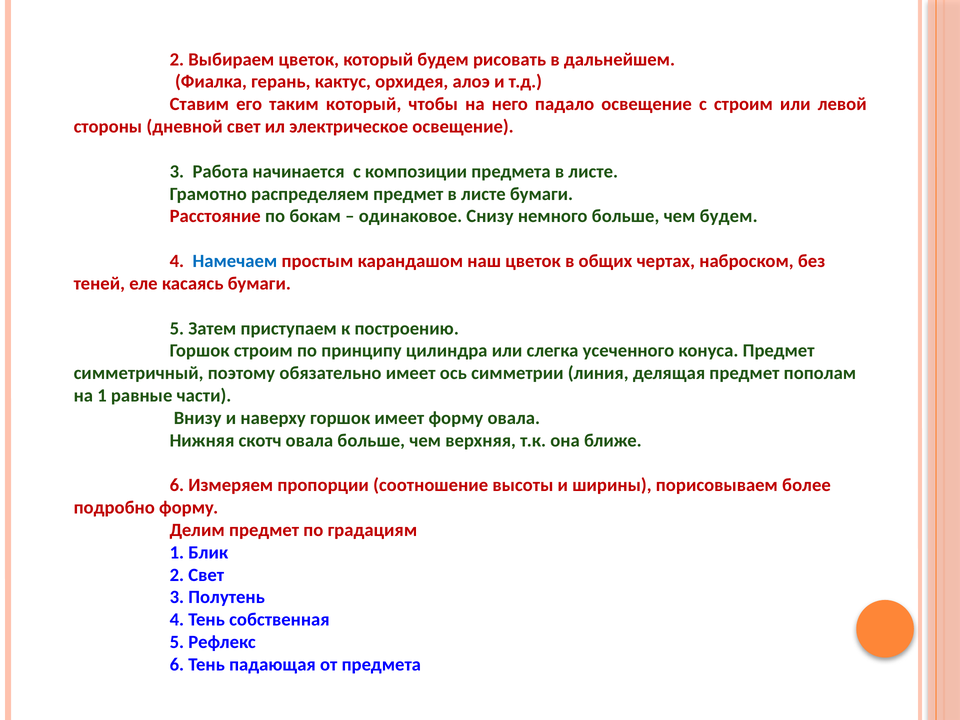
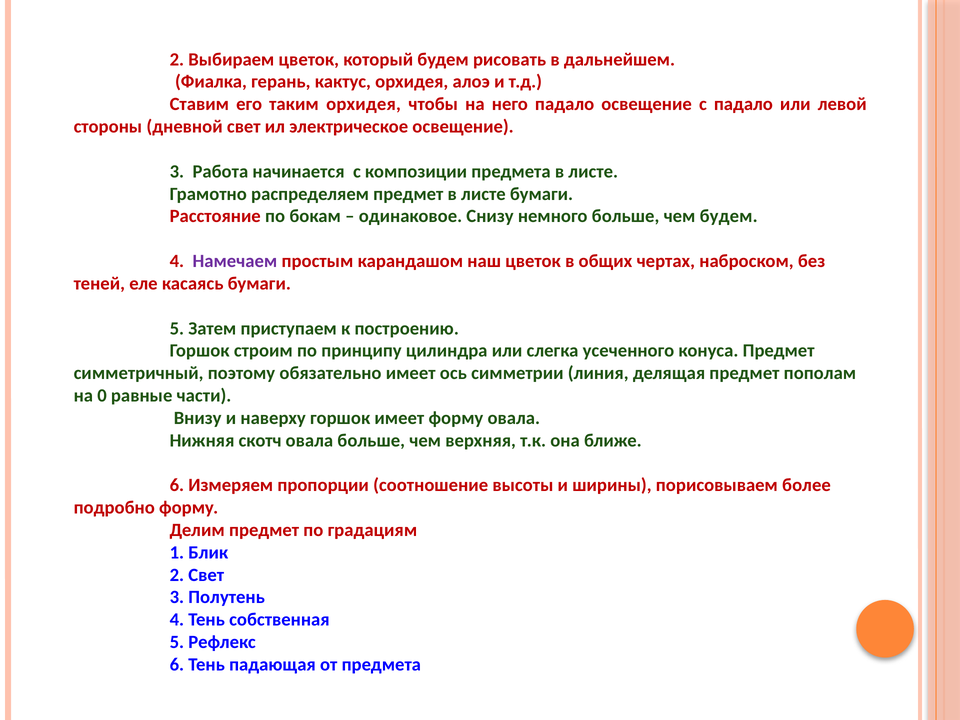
таким который: который -> орхидея
с строим: строим -> падало
Намечаем colour: blue -> purple
на 1: 1 -> 0
